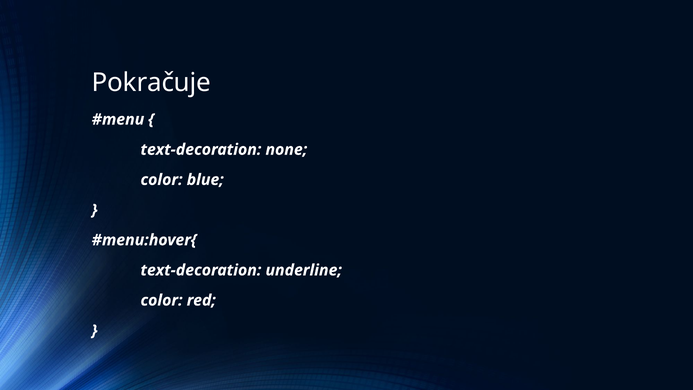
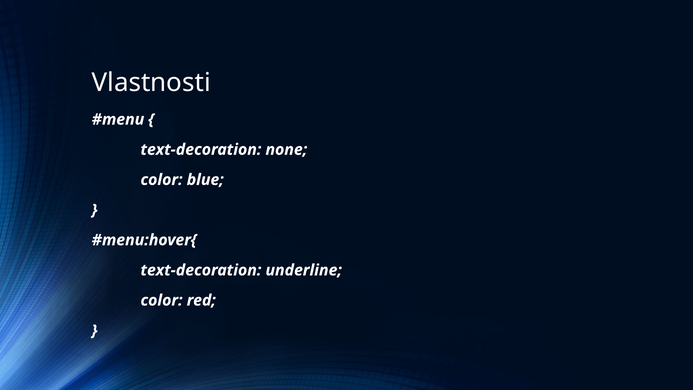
Pokračuje: Pokračuje -> Vlastnosti
